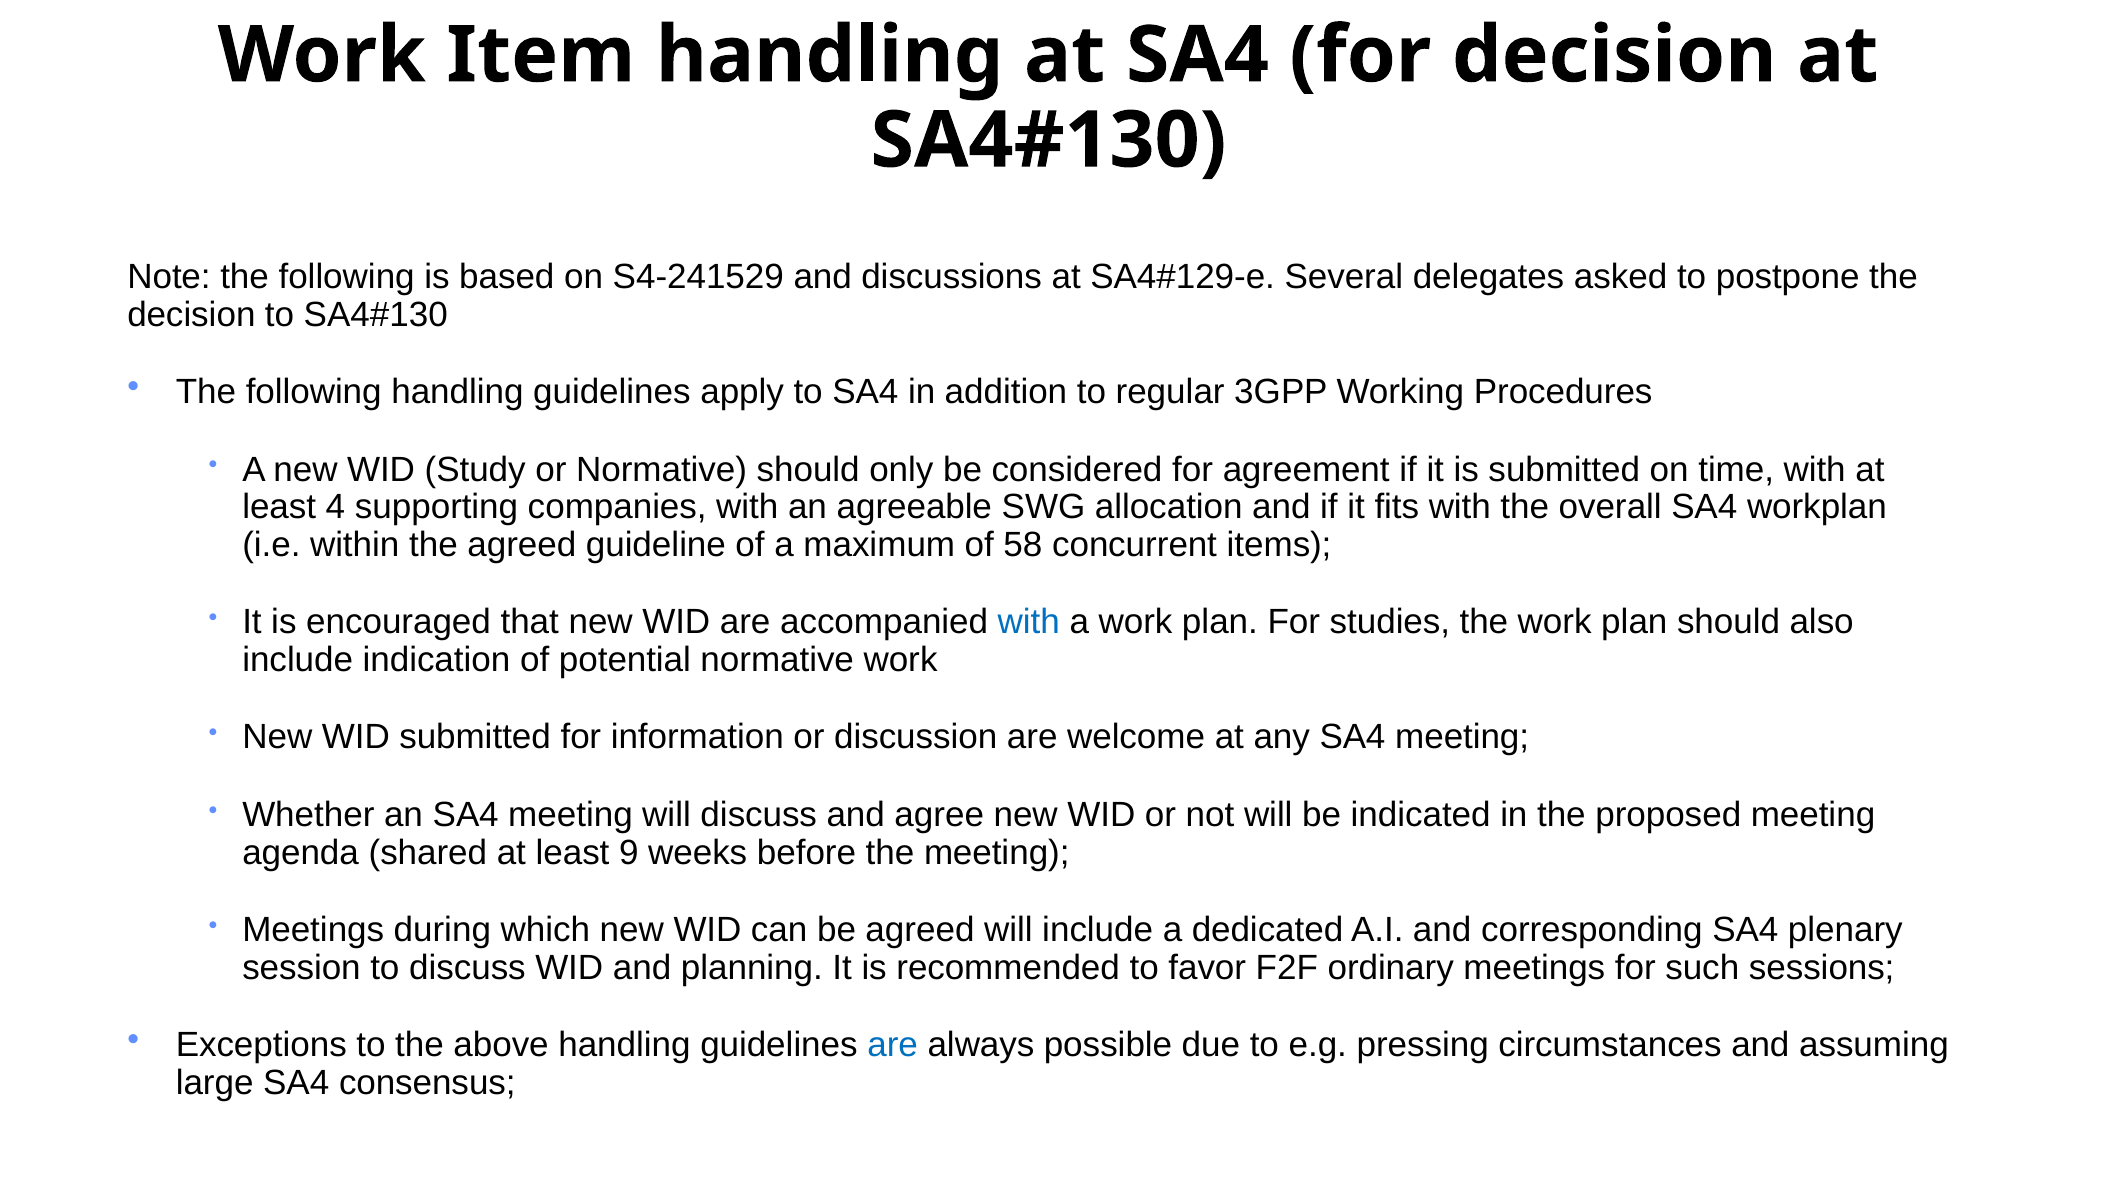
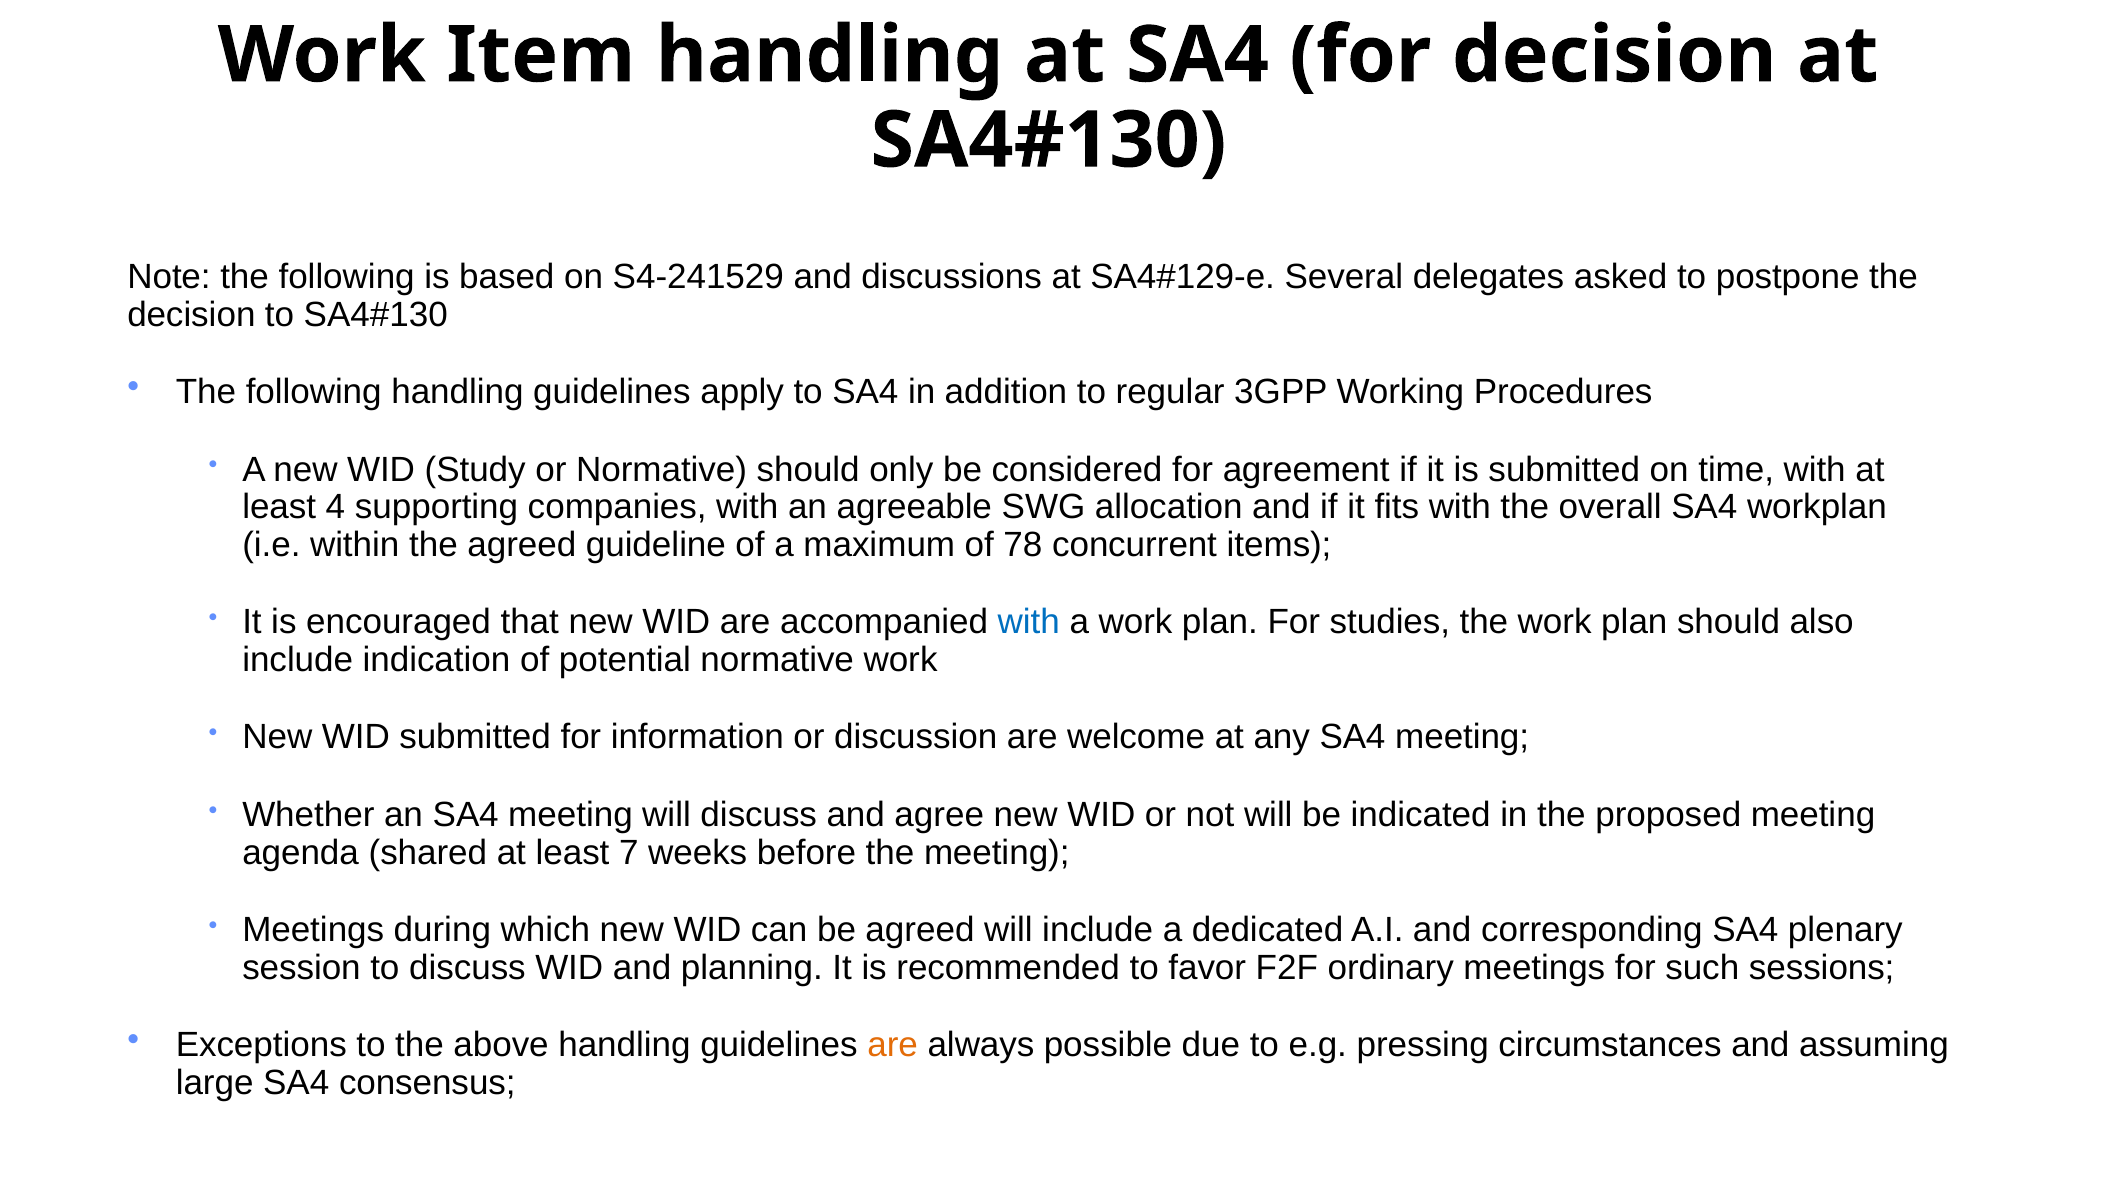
58: 58 -> 78
9: 9 -> 7
are at (893, 1045) colour: blue -> orange
